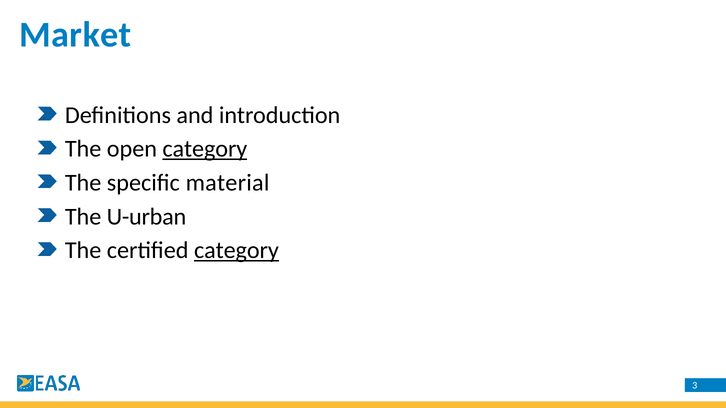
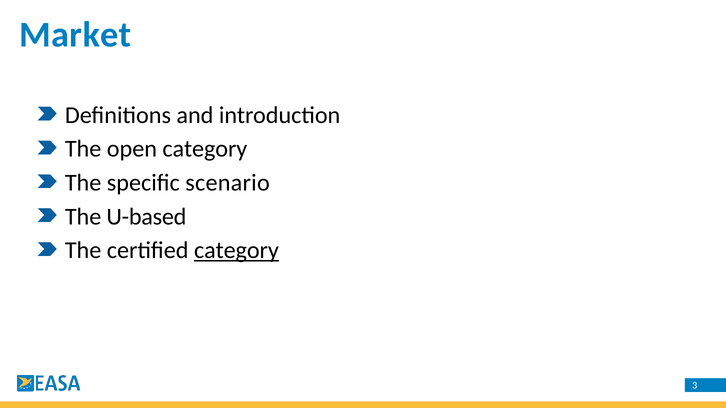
category at (205, 149) underline: present -> none
material: material -> scenario
U-urban: U-urban -> U-based
